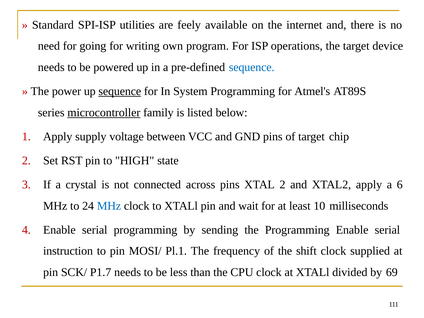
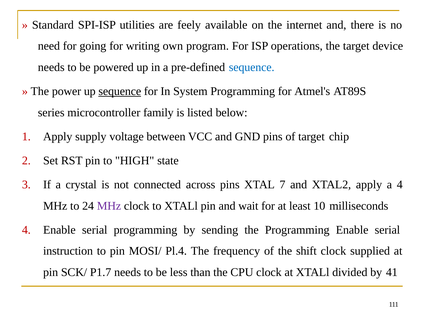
microcontroller underline: present -> none
XTAL 2: 2 -> 7
a 6: 6 -> 4
MHz at (109, 206) colour: blue -> purple
Pl.1: Pl.1 -> Pl.4
69: 69 -> 41
